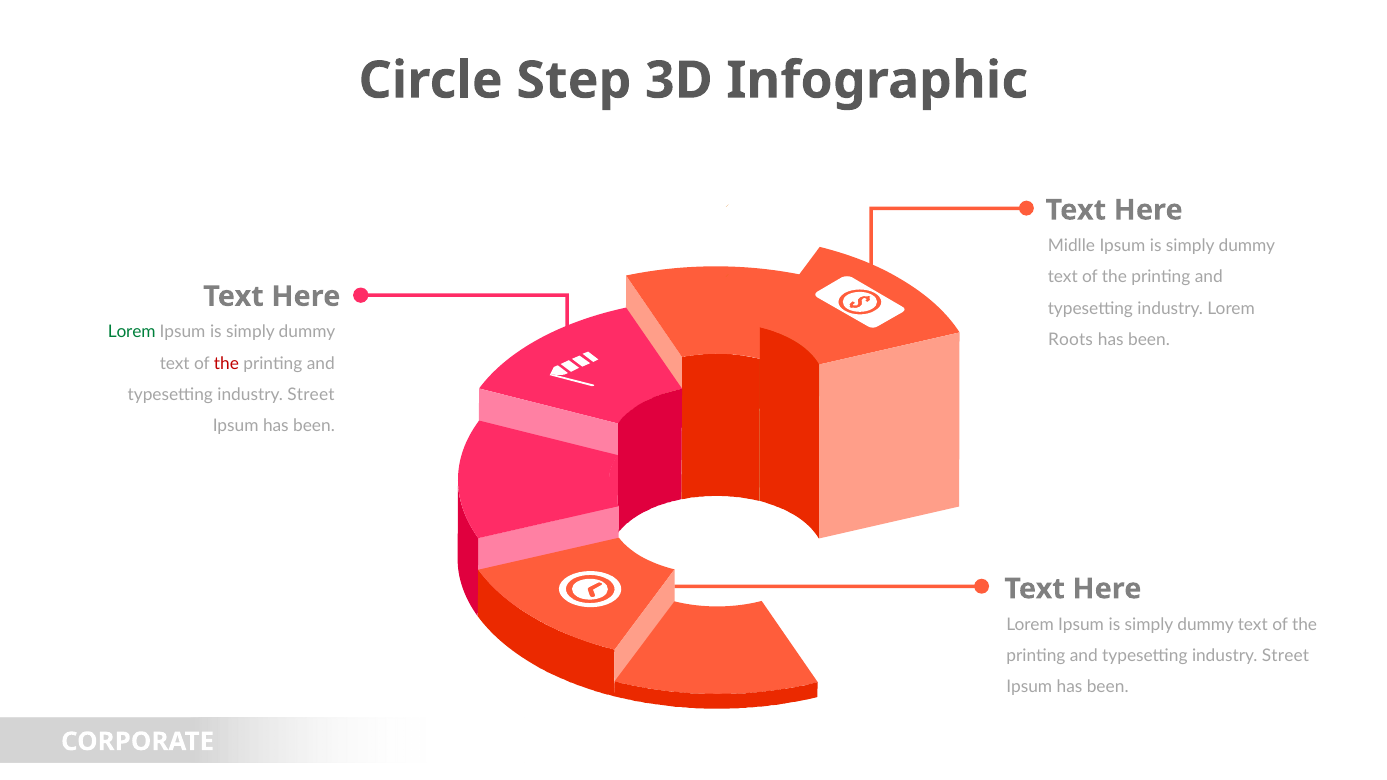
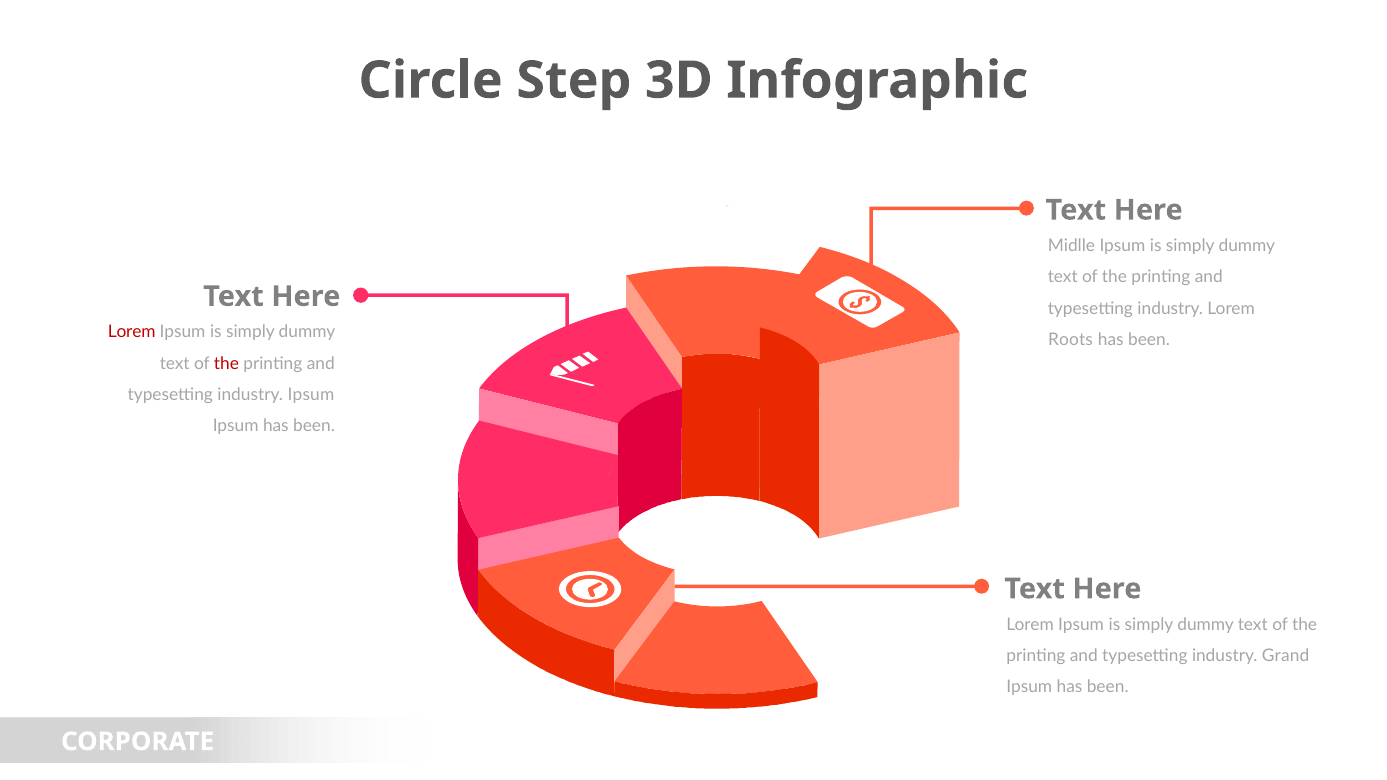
Lorem at (132, 332) colour: green -> red
Street at (311, 395): Street -> Ipsum
Street at (1286, 656): Street -> Grand
